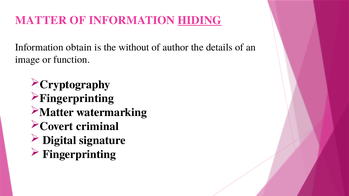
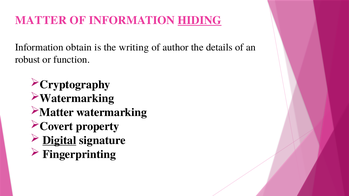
without: without -> writing
image: image -> robust
Fingerprinting at (77, 99): Fingerprinting -> Watermarking
criminal: criminal -> property
Digital underline: none -> present
